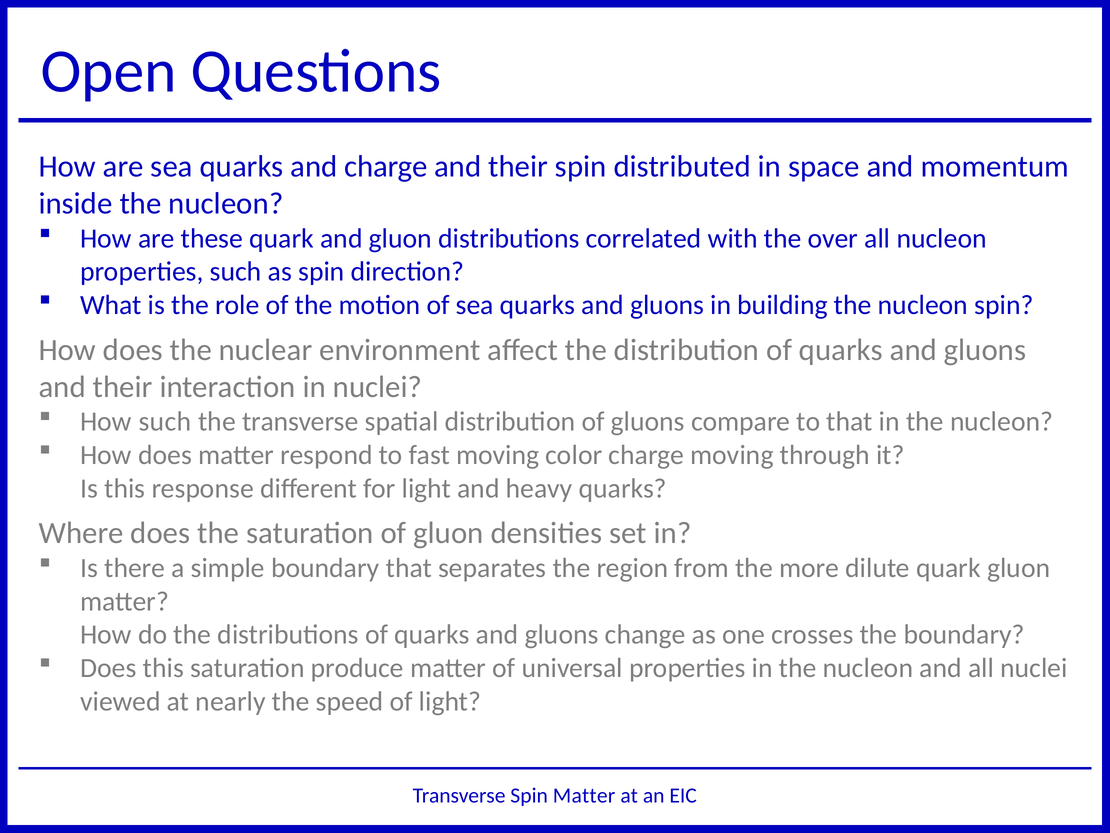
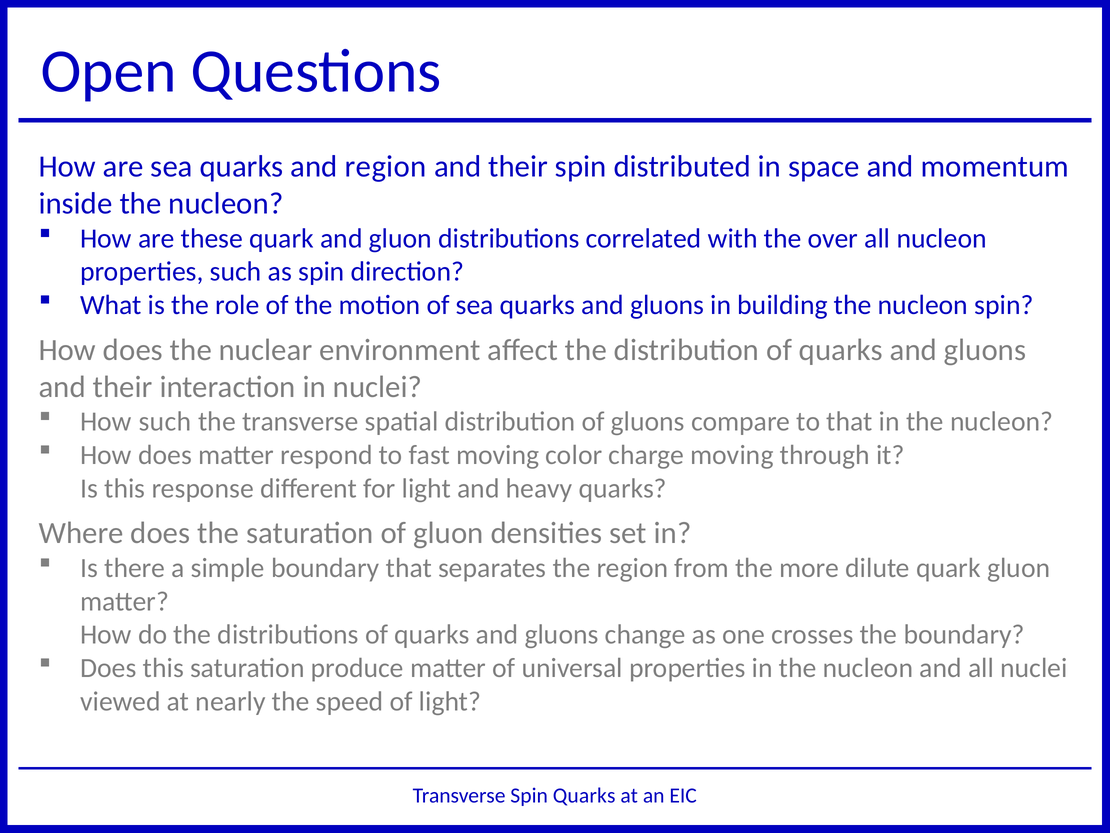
and charge: charge -> region
Spin Matter: Matter -> Quarks
